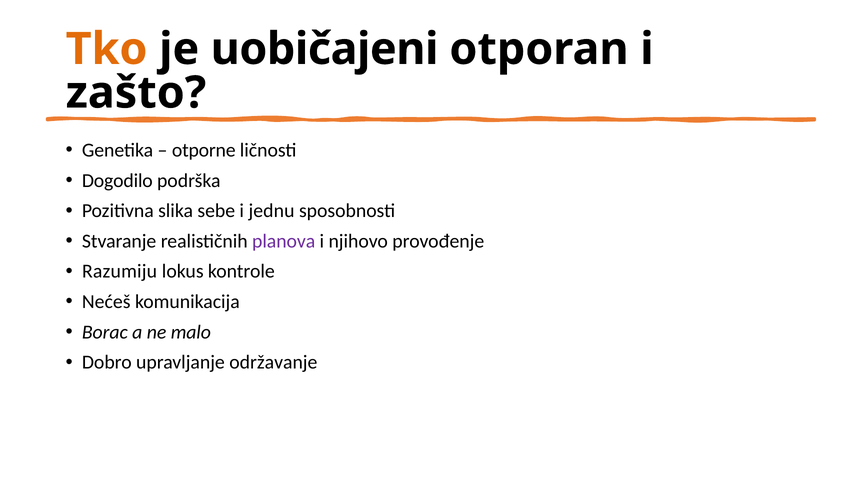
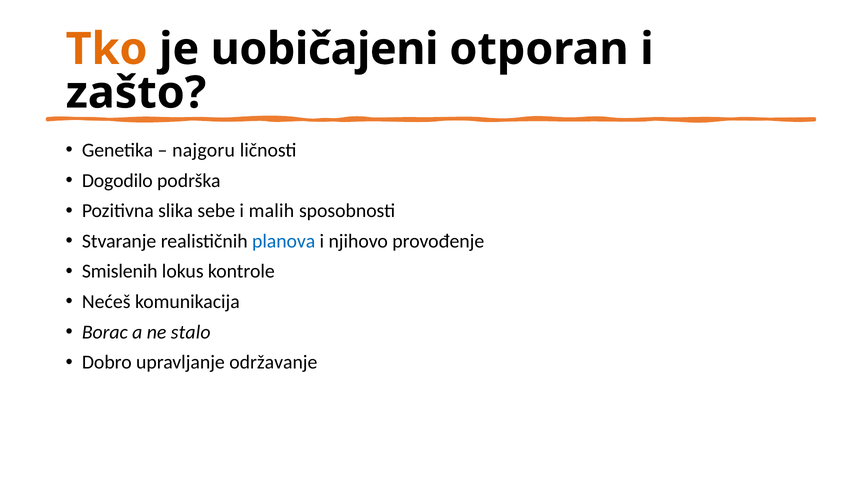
otporne: otporne -> najgoru
jednu: jednu -> malih
planova colour: purple -> blue
Razumiju: Razumiju -> Smislenih
malo: malo -> stalo
